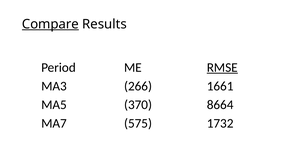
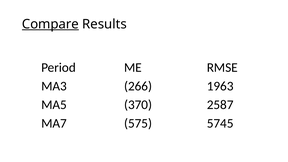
RMSE underline: present -> none
1661: 1661 -> 1963
8664: 8664 -> 2587
1732: 1732 -> 5745
